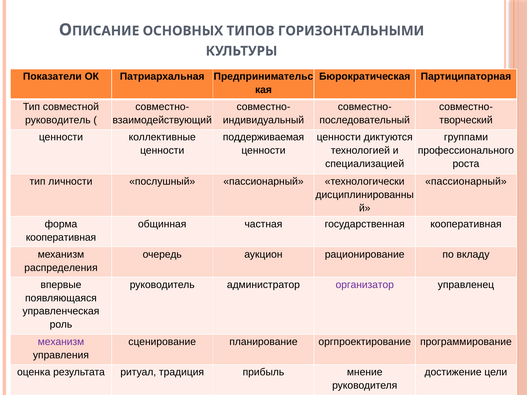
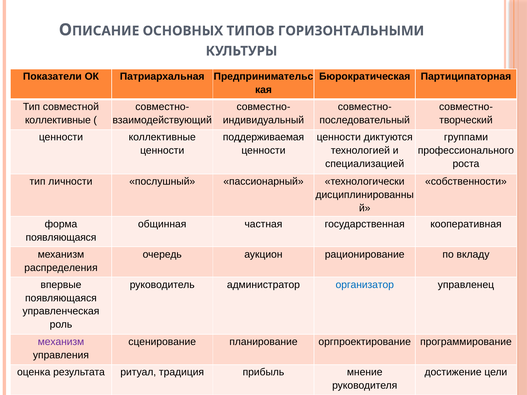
руководитель at (58, 120): руководитель -> коллективные
пассионарный at (466, 182): пассионарный -> собственности
кооперативная at (61, 237): кооперативная -> появляющаяся
организатор colour: purple -> blue
